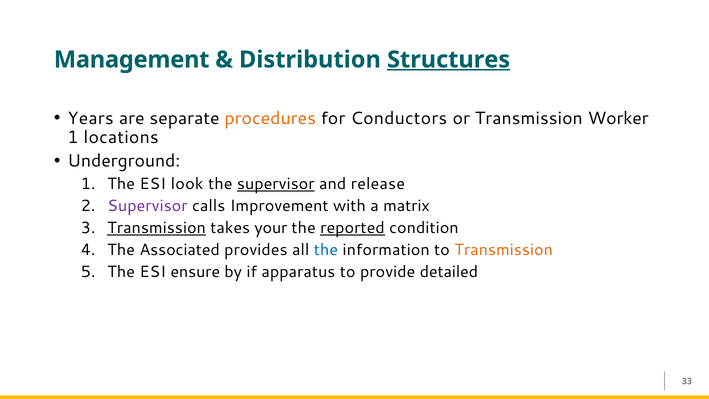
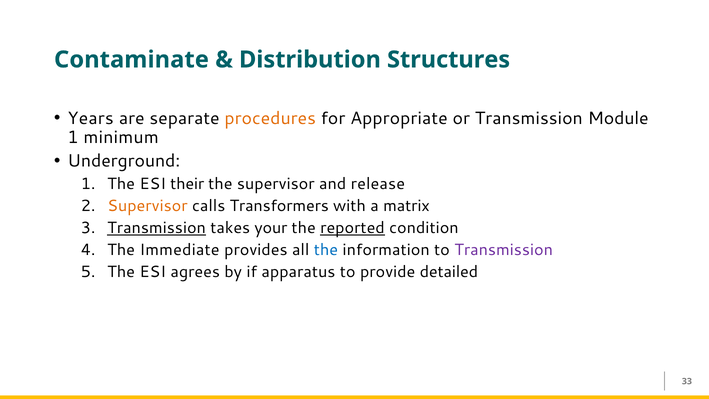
Management: Management -> Contaminate
Structures underline: present -> none
Conductors: Conductors -> Appropriate
Worker: Worker -> Module
locations: locations -> minimum
look: look -> their
supervisor at (276, 184) underline: present -> none
Supervisor at (147, 206) colour: purple -> orange
Improvement: Improvement -> Transformers
Associated: Associated -> Immediate
Transmission at (504, 250) colour: orange -> purple
ensure: ensure -> agrees
